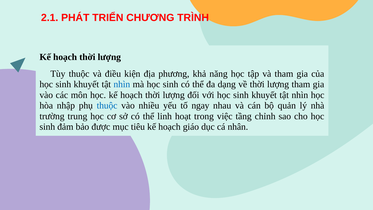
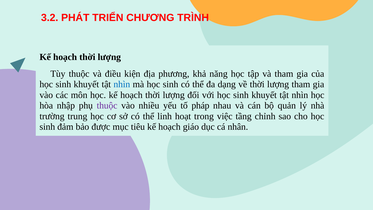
2.1: 2.1 -> 3.2
thuộc at (107, 106) colour: blue -> purple
ngay: ngay -> pháp
